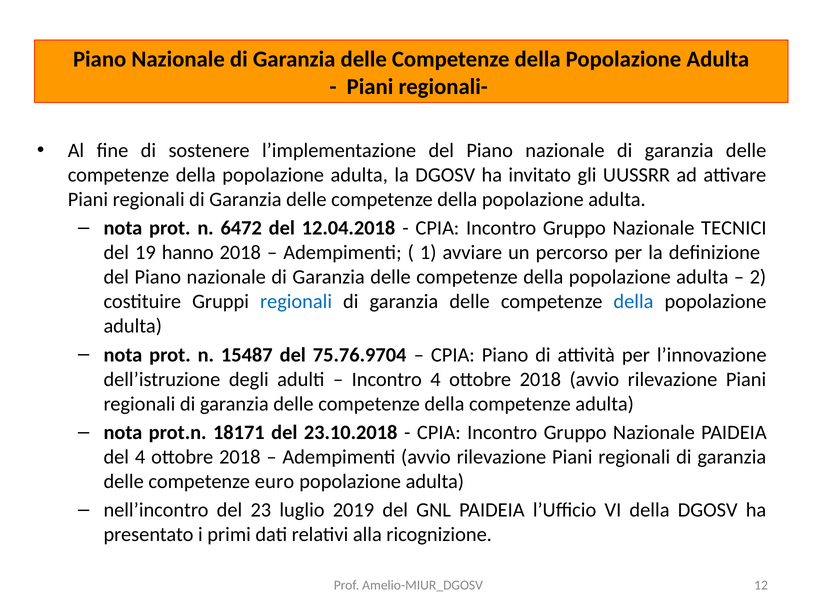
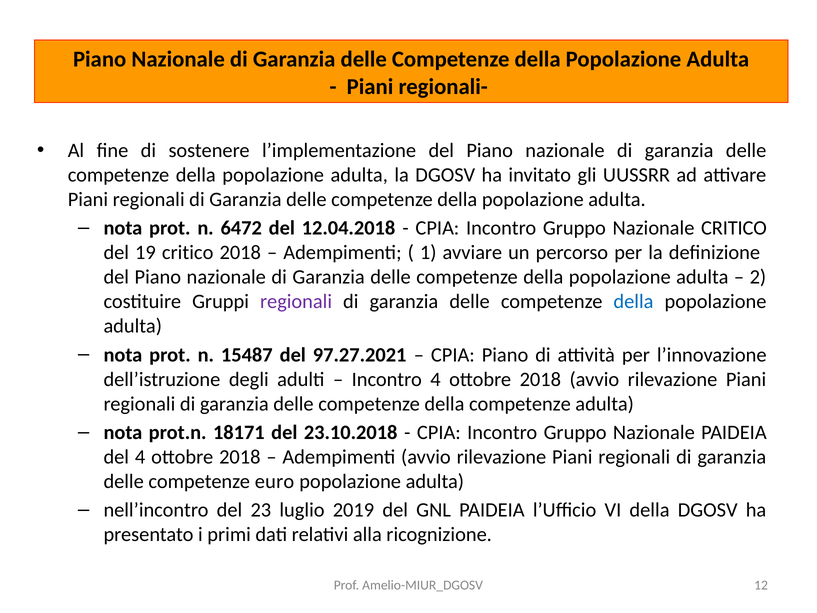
Nazionale TECNICI: TECNICI -> CRITICO
19 hanno: hanno -> critico
regionali at (296, 302) colour: blue -> purple
75.76.9704: 75.76.9704 -> 97.27.2021
